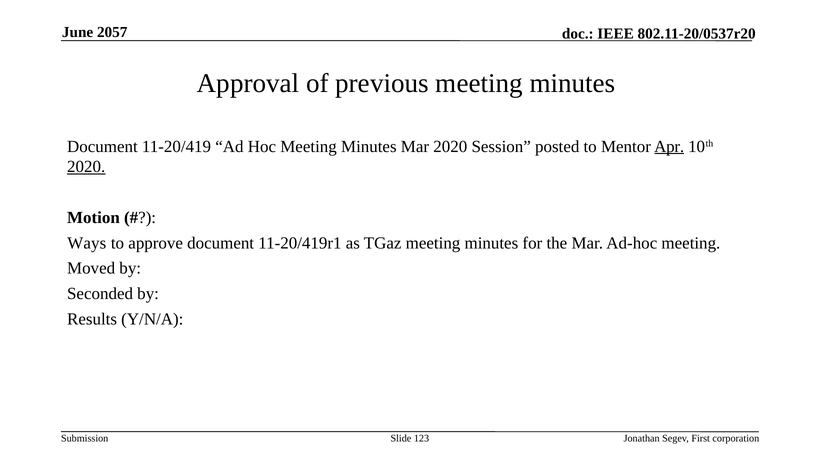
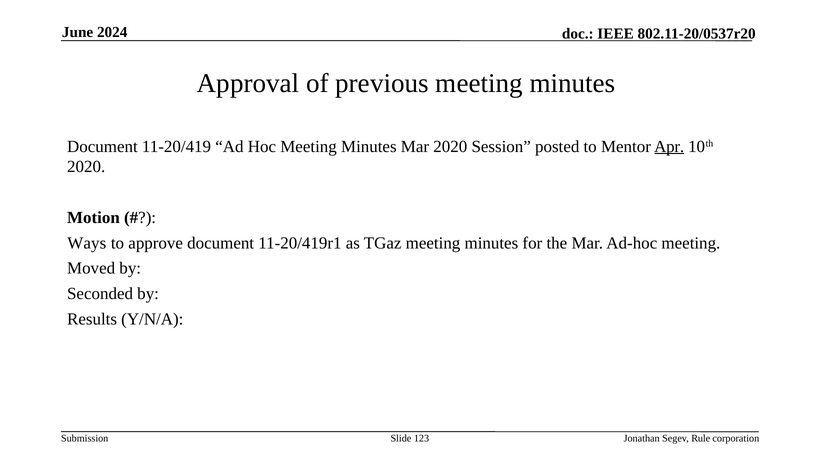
2057: 2057 -> 2024
2020 at (86, 167) underline: present -> none
First: First -> Rule
